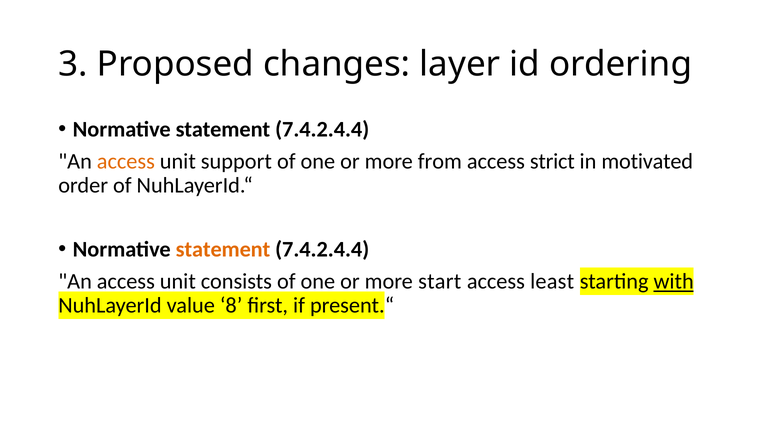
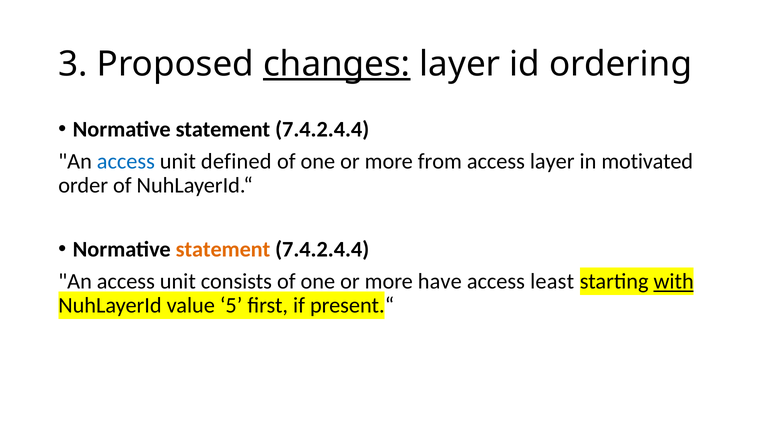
changes underline: none -> present
access at (126, 161) colour: orange -> blue
support: support -> defined
access strict: strict -> layer
start: start -> have
8: 8 -> 5
